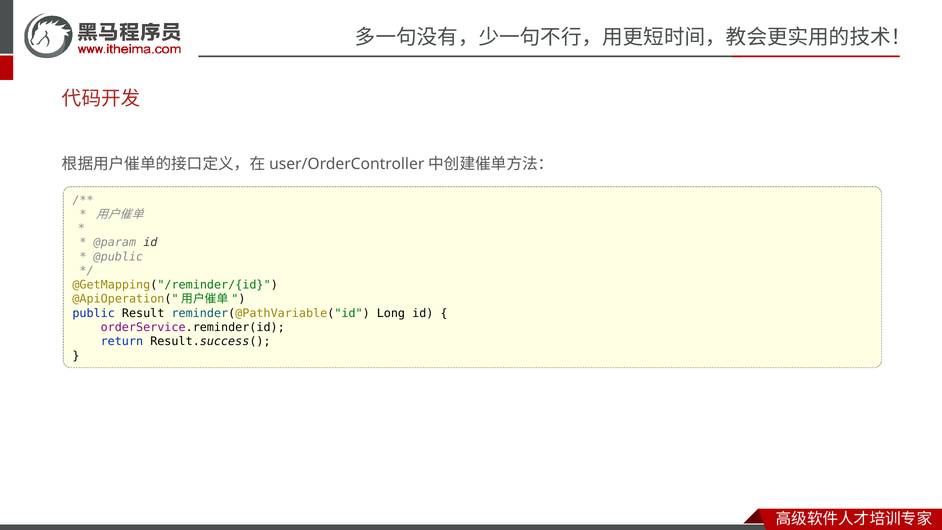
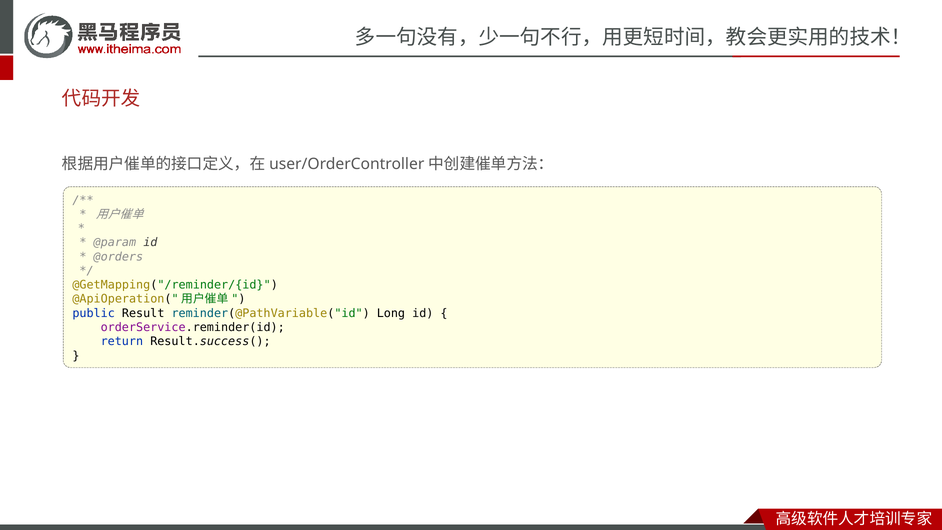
@public: @public -> @orders
